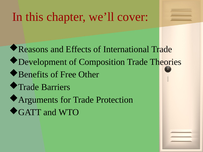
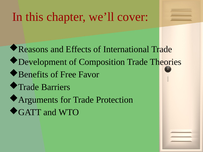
Other: Other -> Favor
